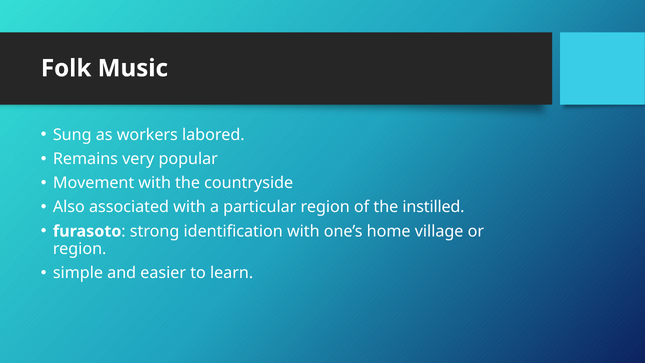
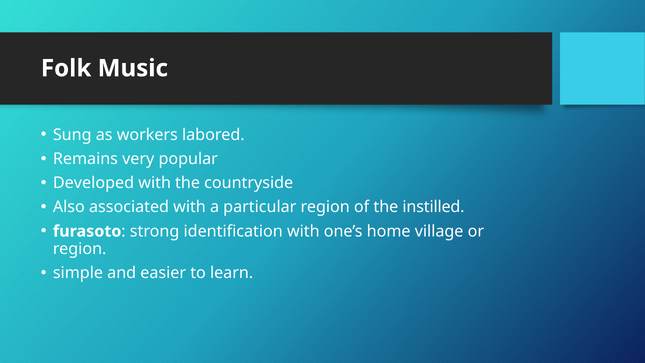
Movement: Movement -> Developed
